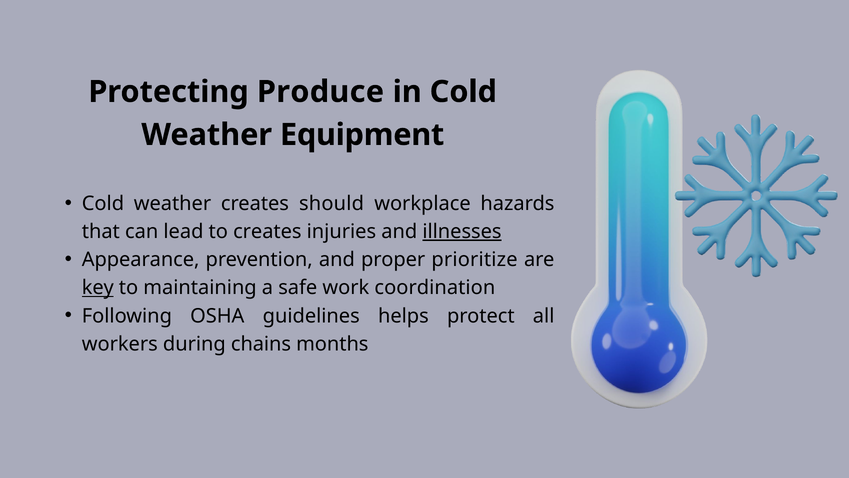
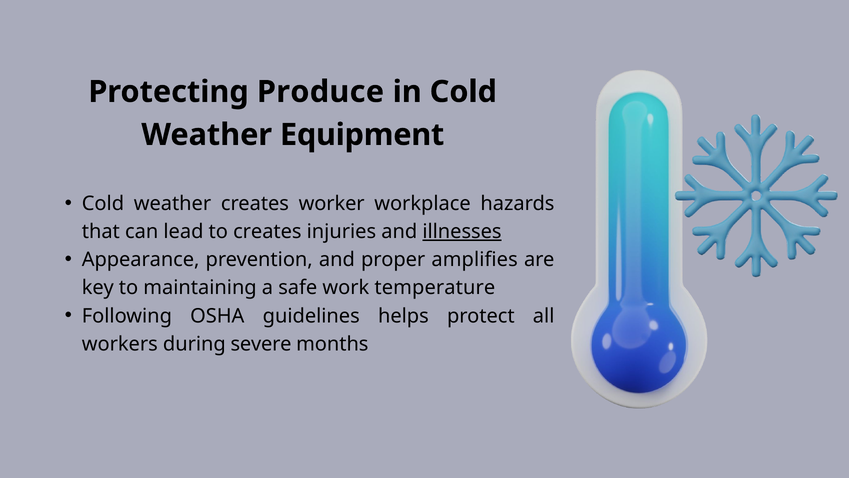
should: should -> worker
prioritize: prioritize -> amplifies
key underline: present -> none
coordination: coordination -> temperature
chains: chains -> severe
